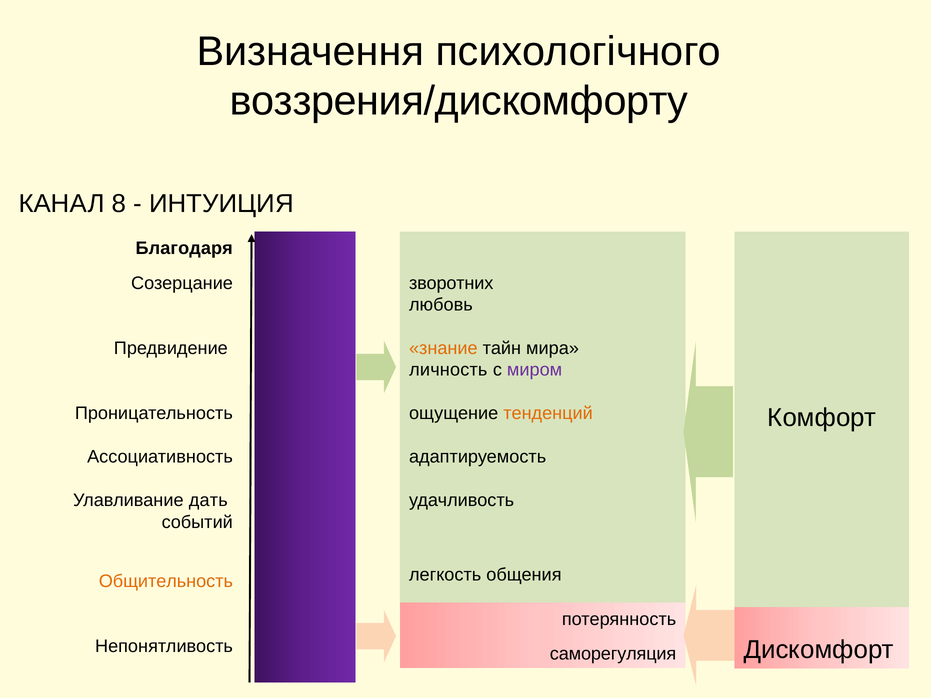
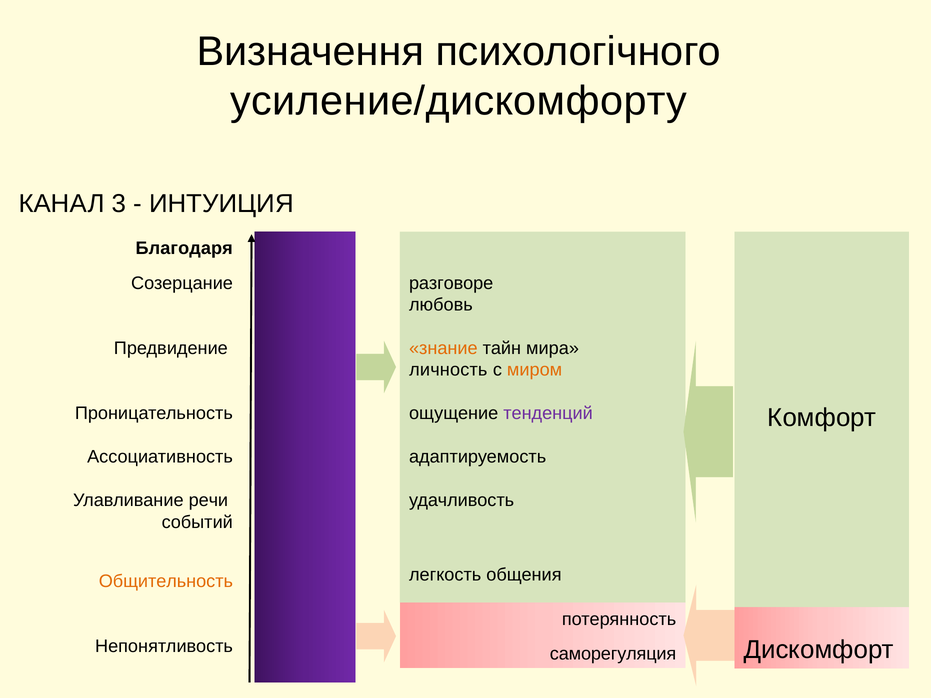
воззрения/дискомфорту: воззрения/дискомфорту -> усиление/дискомфорту
8: 8 -> 3
зворотних: зворотних -> разговоре
миром colour: purple -> orange
тенденций colour: orange -> purple
дать: дать -> речи
